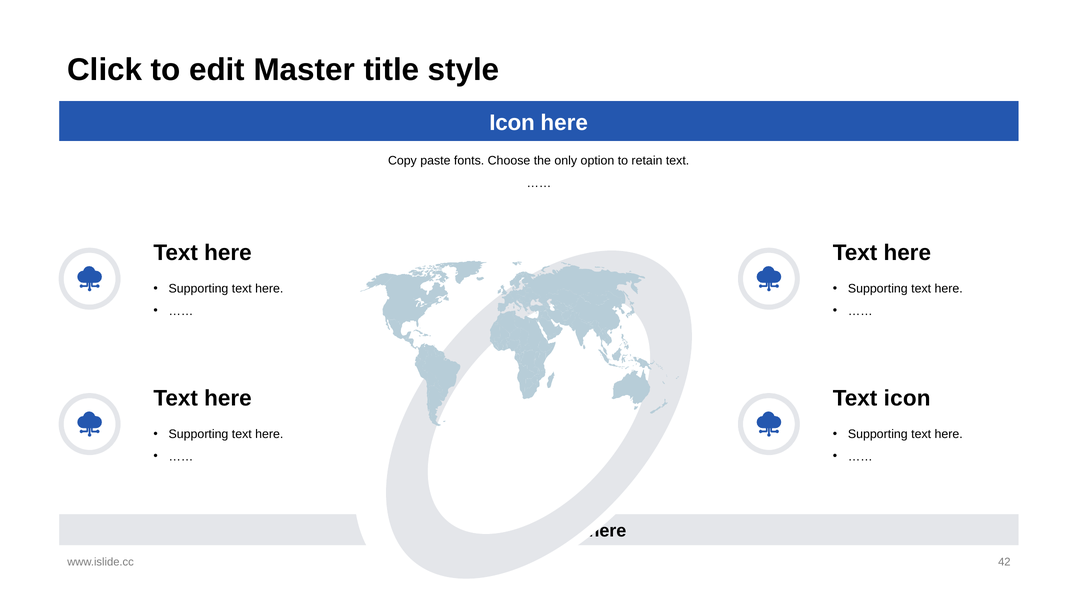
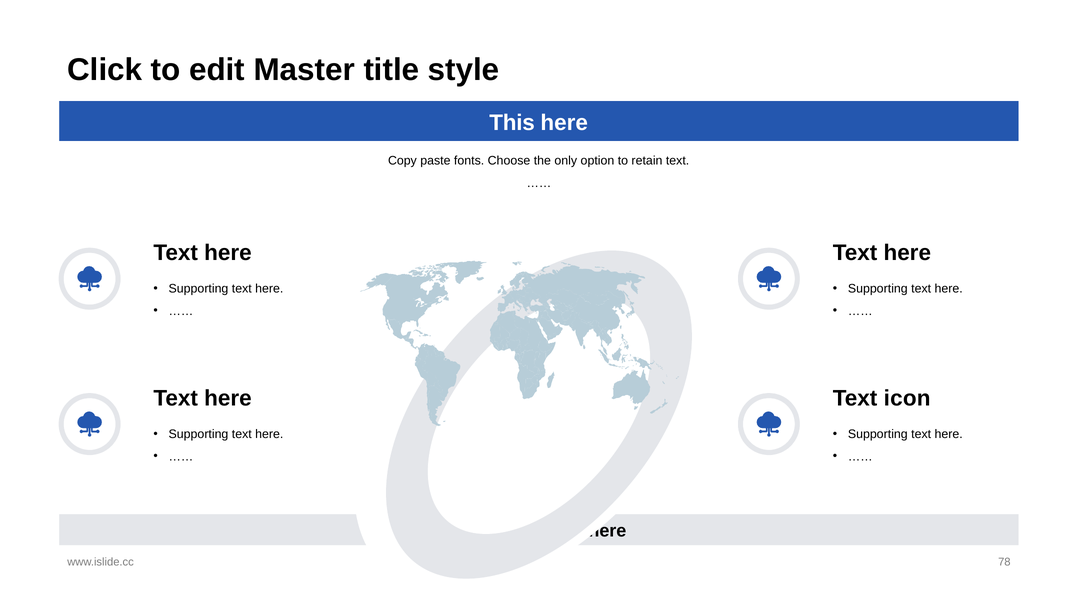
Icon at (512, 122): Icon -> This
42: 42 -> 78
